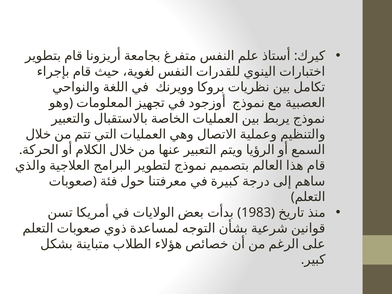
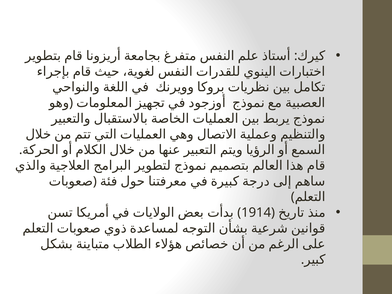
1983: 1983 -> 1914
